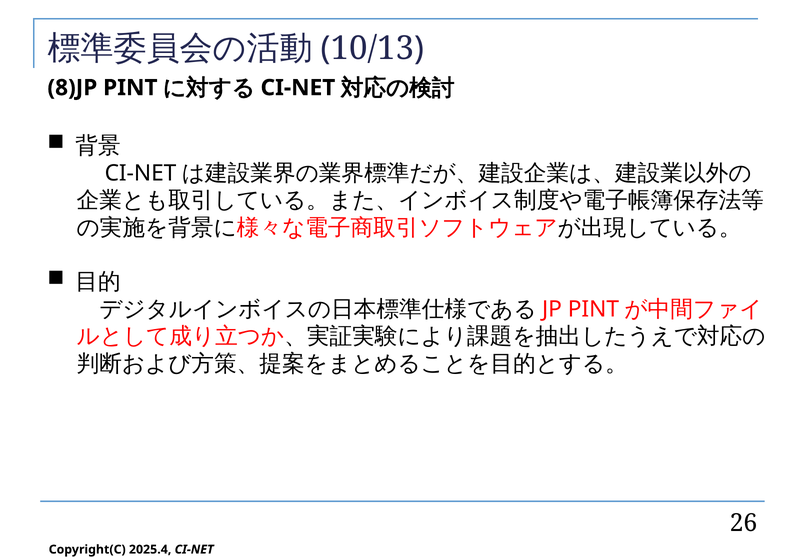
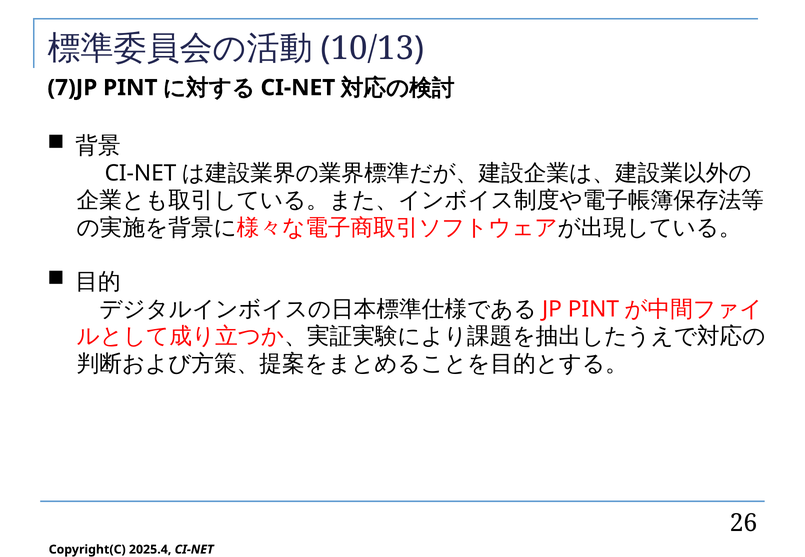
8)JP: 8)JP -> 7)JP
